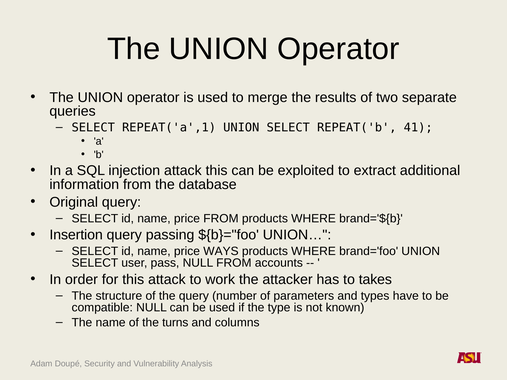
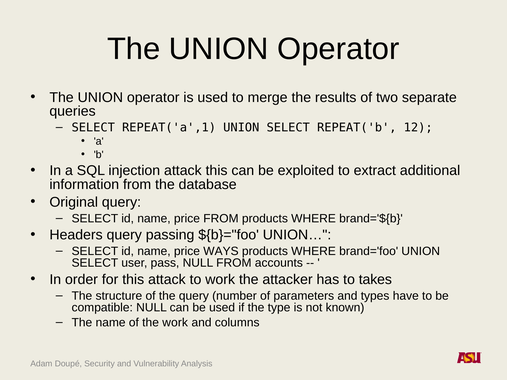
41: 41 -> 12
Insertion: Insertion -> Headers
the turns: turns -> work
